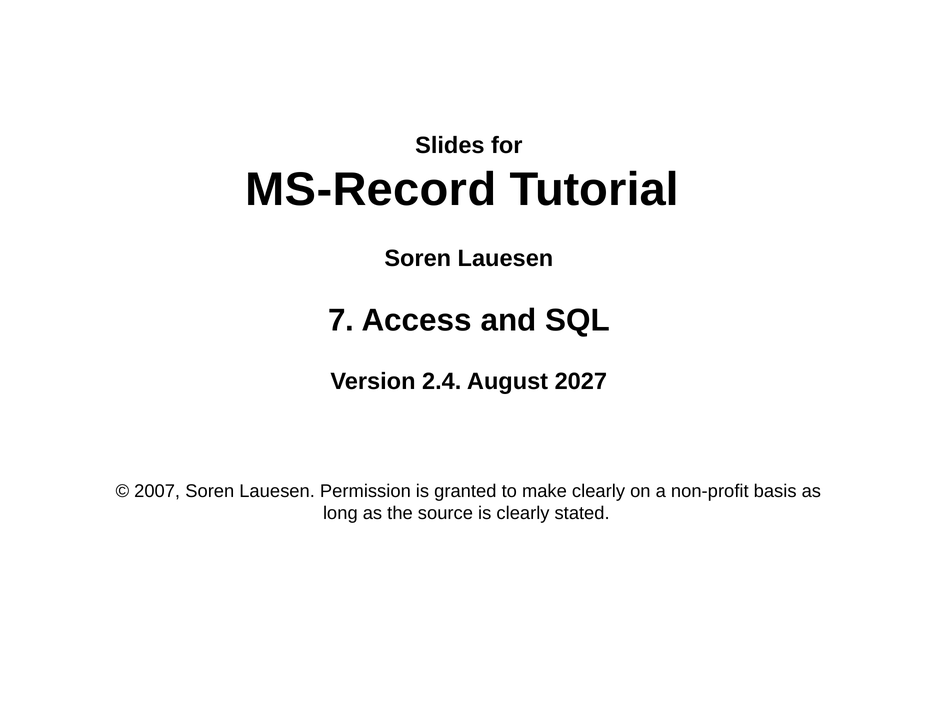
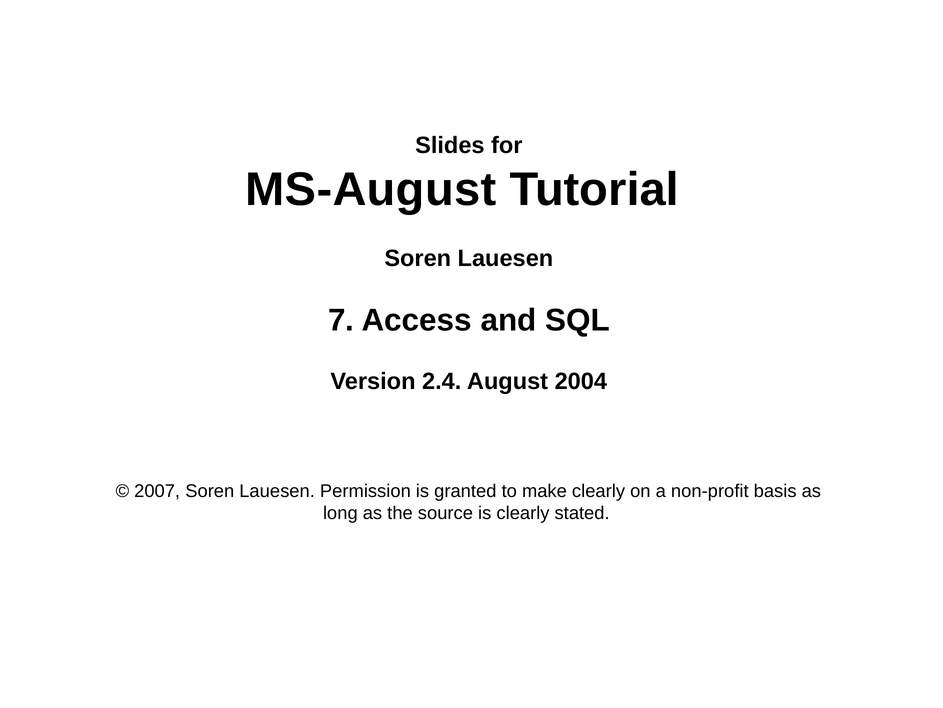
MS-Record: MS-Record -> MS-August
2027: 2027 -> 2004
